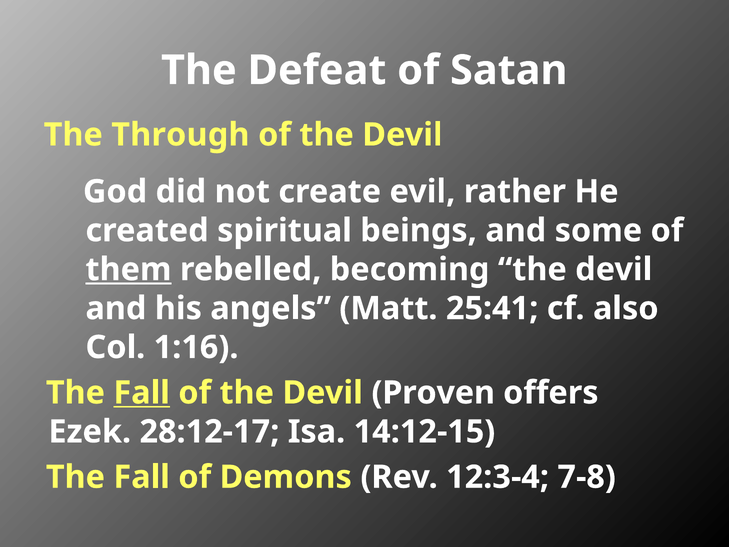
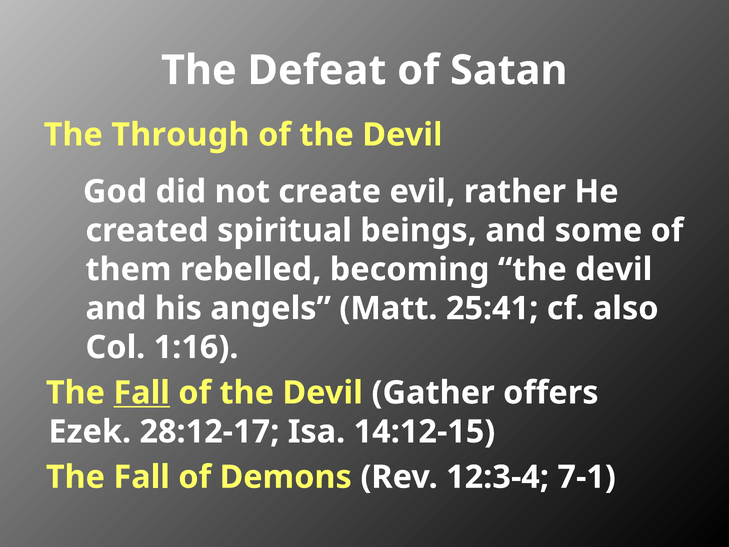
them underline: present -> none
Proven: Proven -> Gather
7-8: 7-8 -> 7-1
